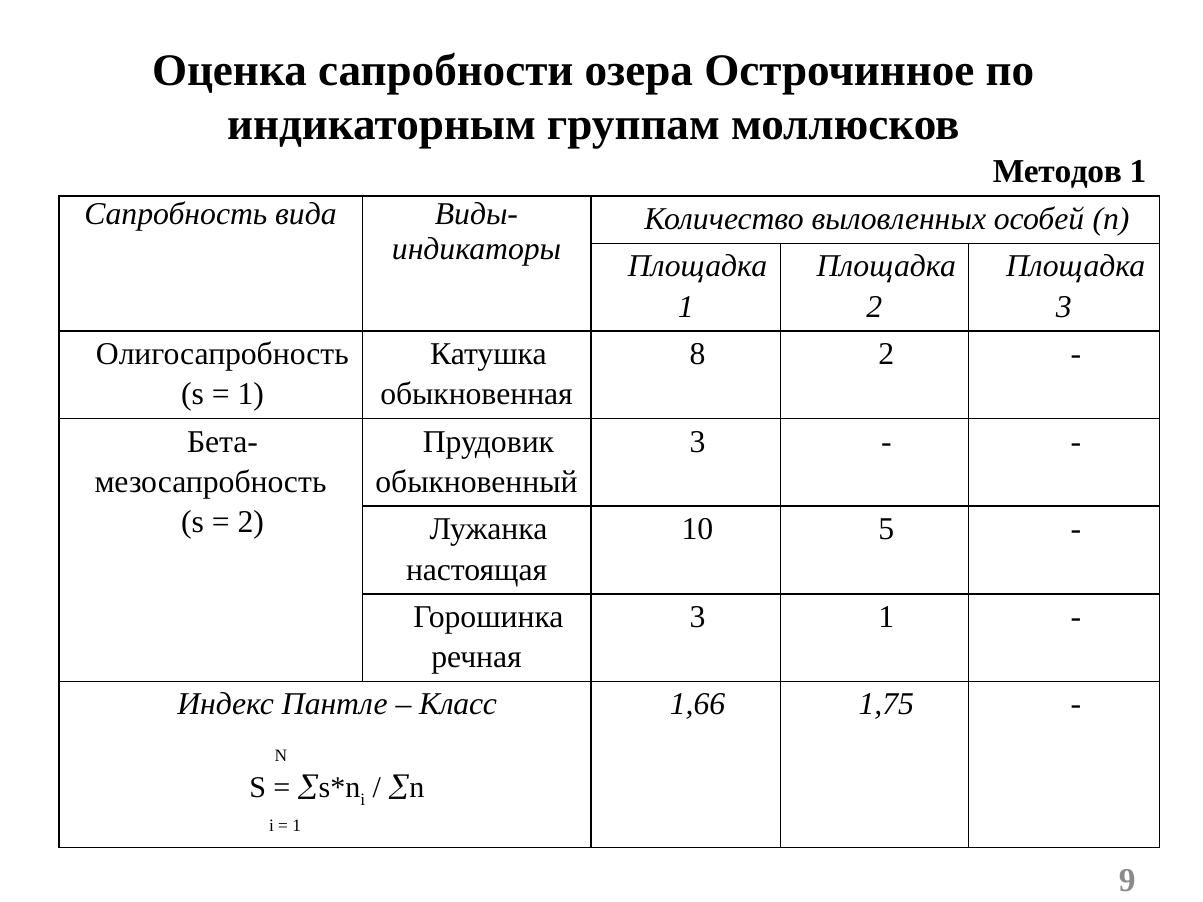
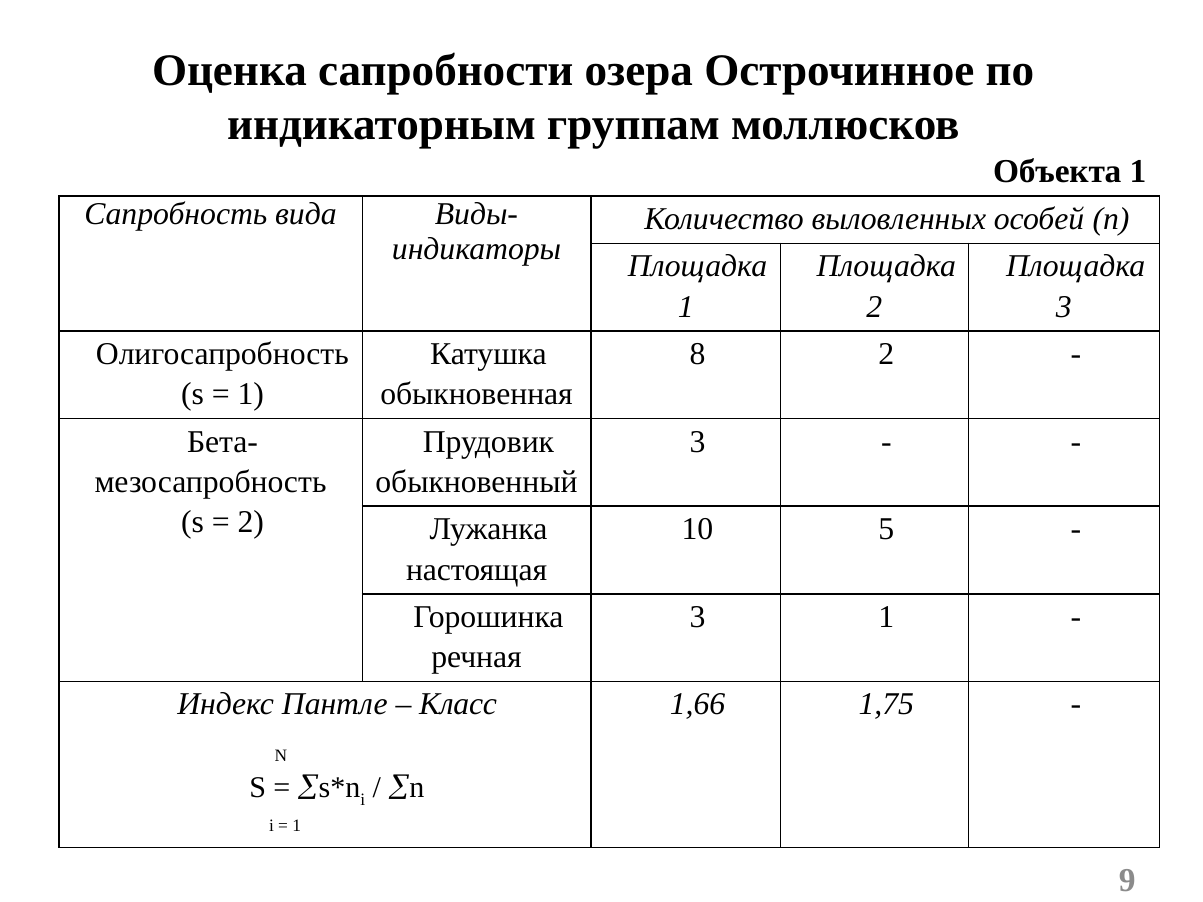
Методов: Методов -> Объекта
